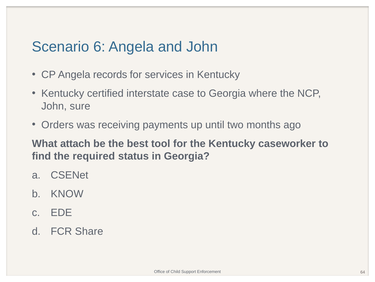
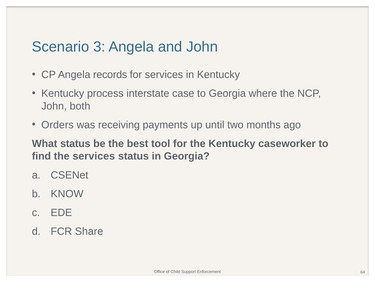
6: 6 -> 3
certified: certified -> process
sure: sure -> both
What attach: attach -> status
the required: required -> services
